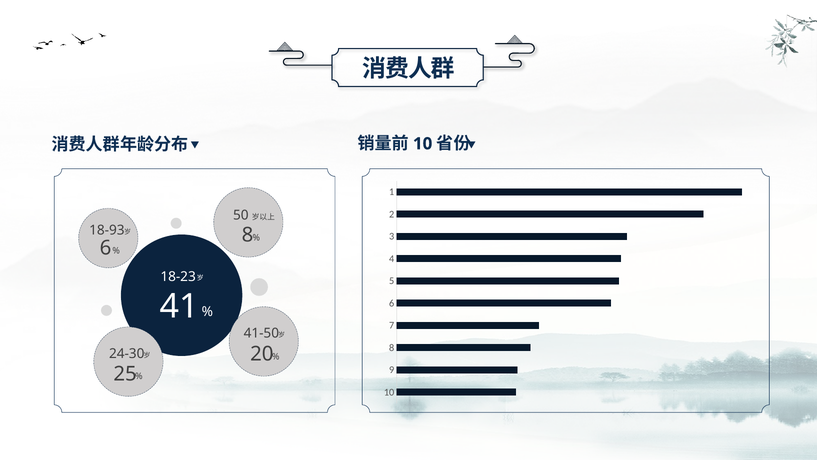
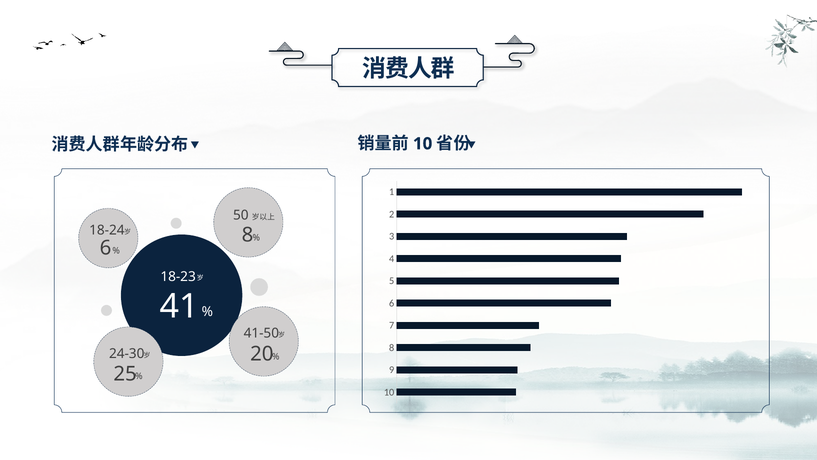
18-93: 18-93 -> 18-24
